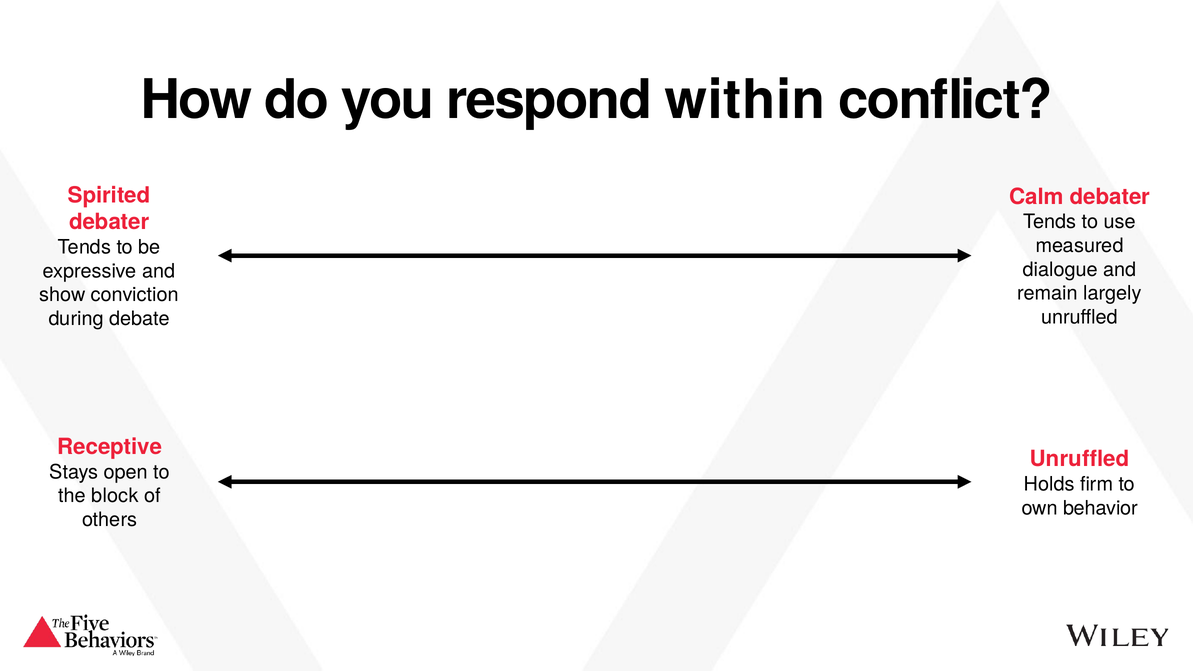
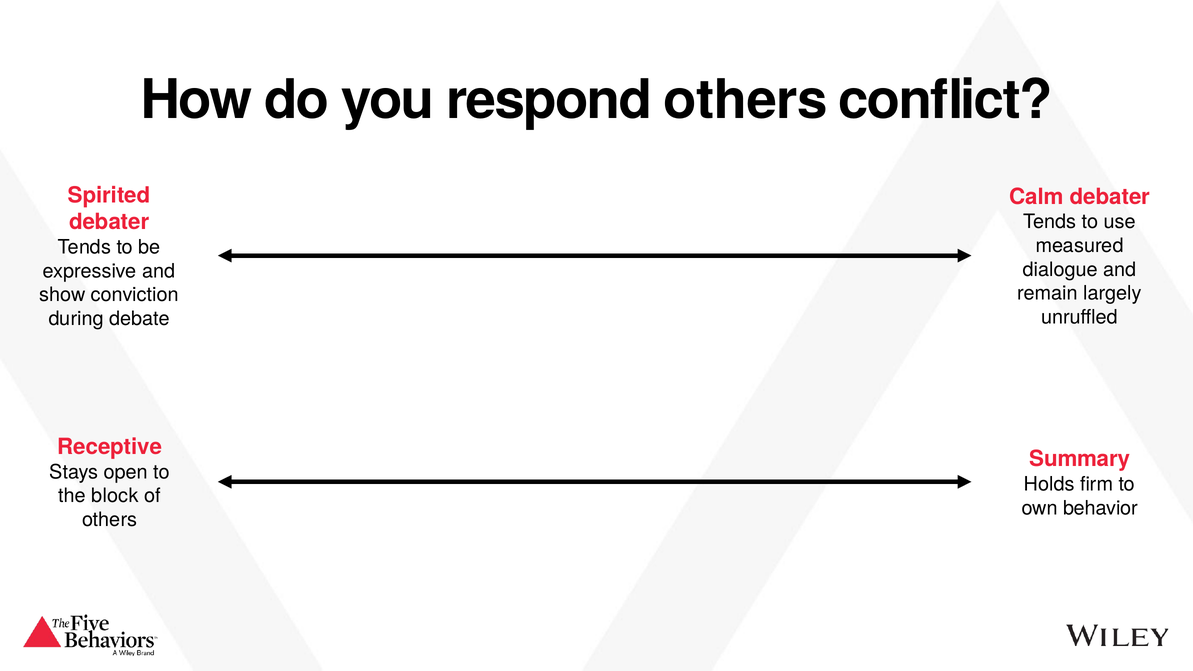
respond within: within -> others
Unruffled at (1080, 459): Unruffled -> Summary
